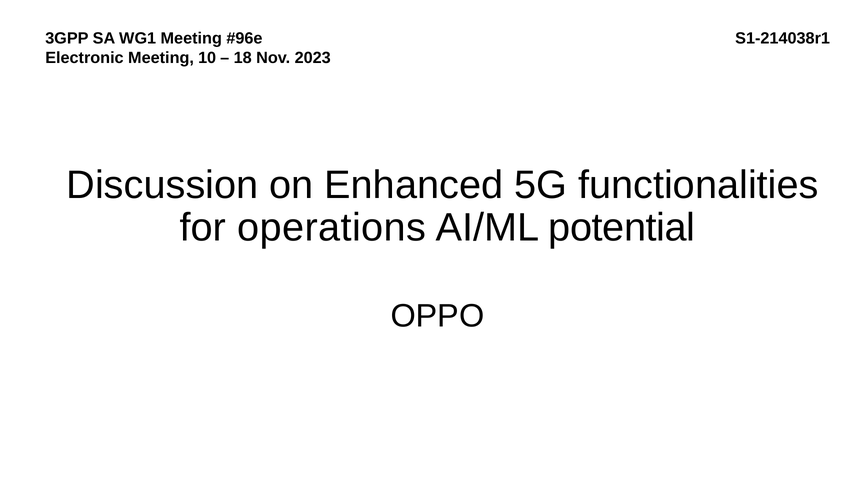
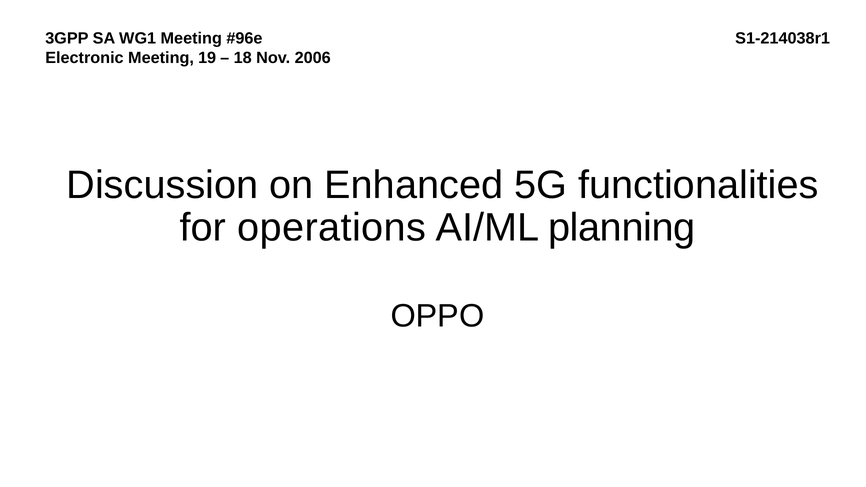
10: 10 -> 19
2023: 2023 -> 2006
potential: potential -> planning
